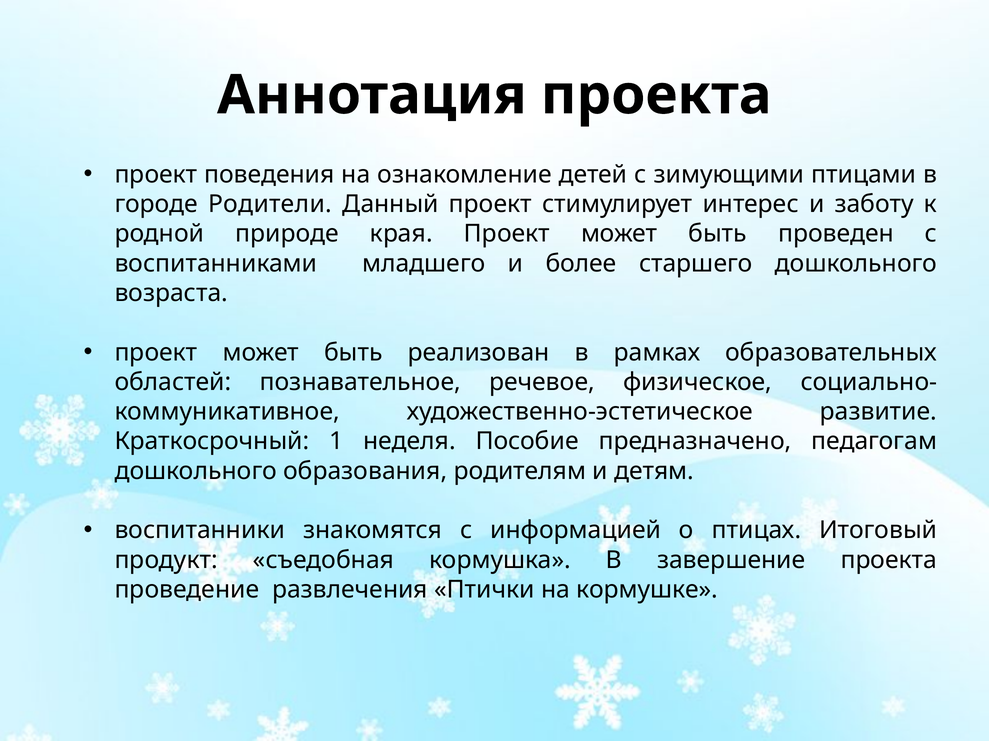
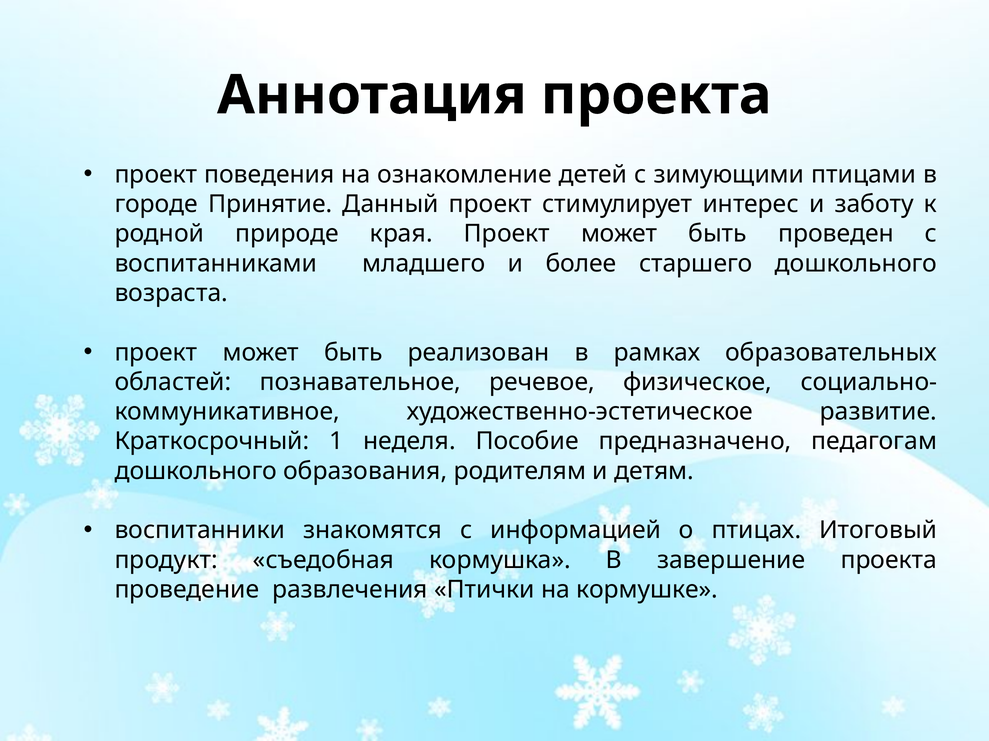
Родители: Родители -> Принятие
